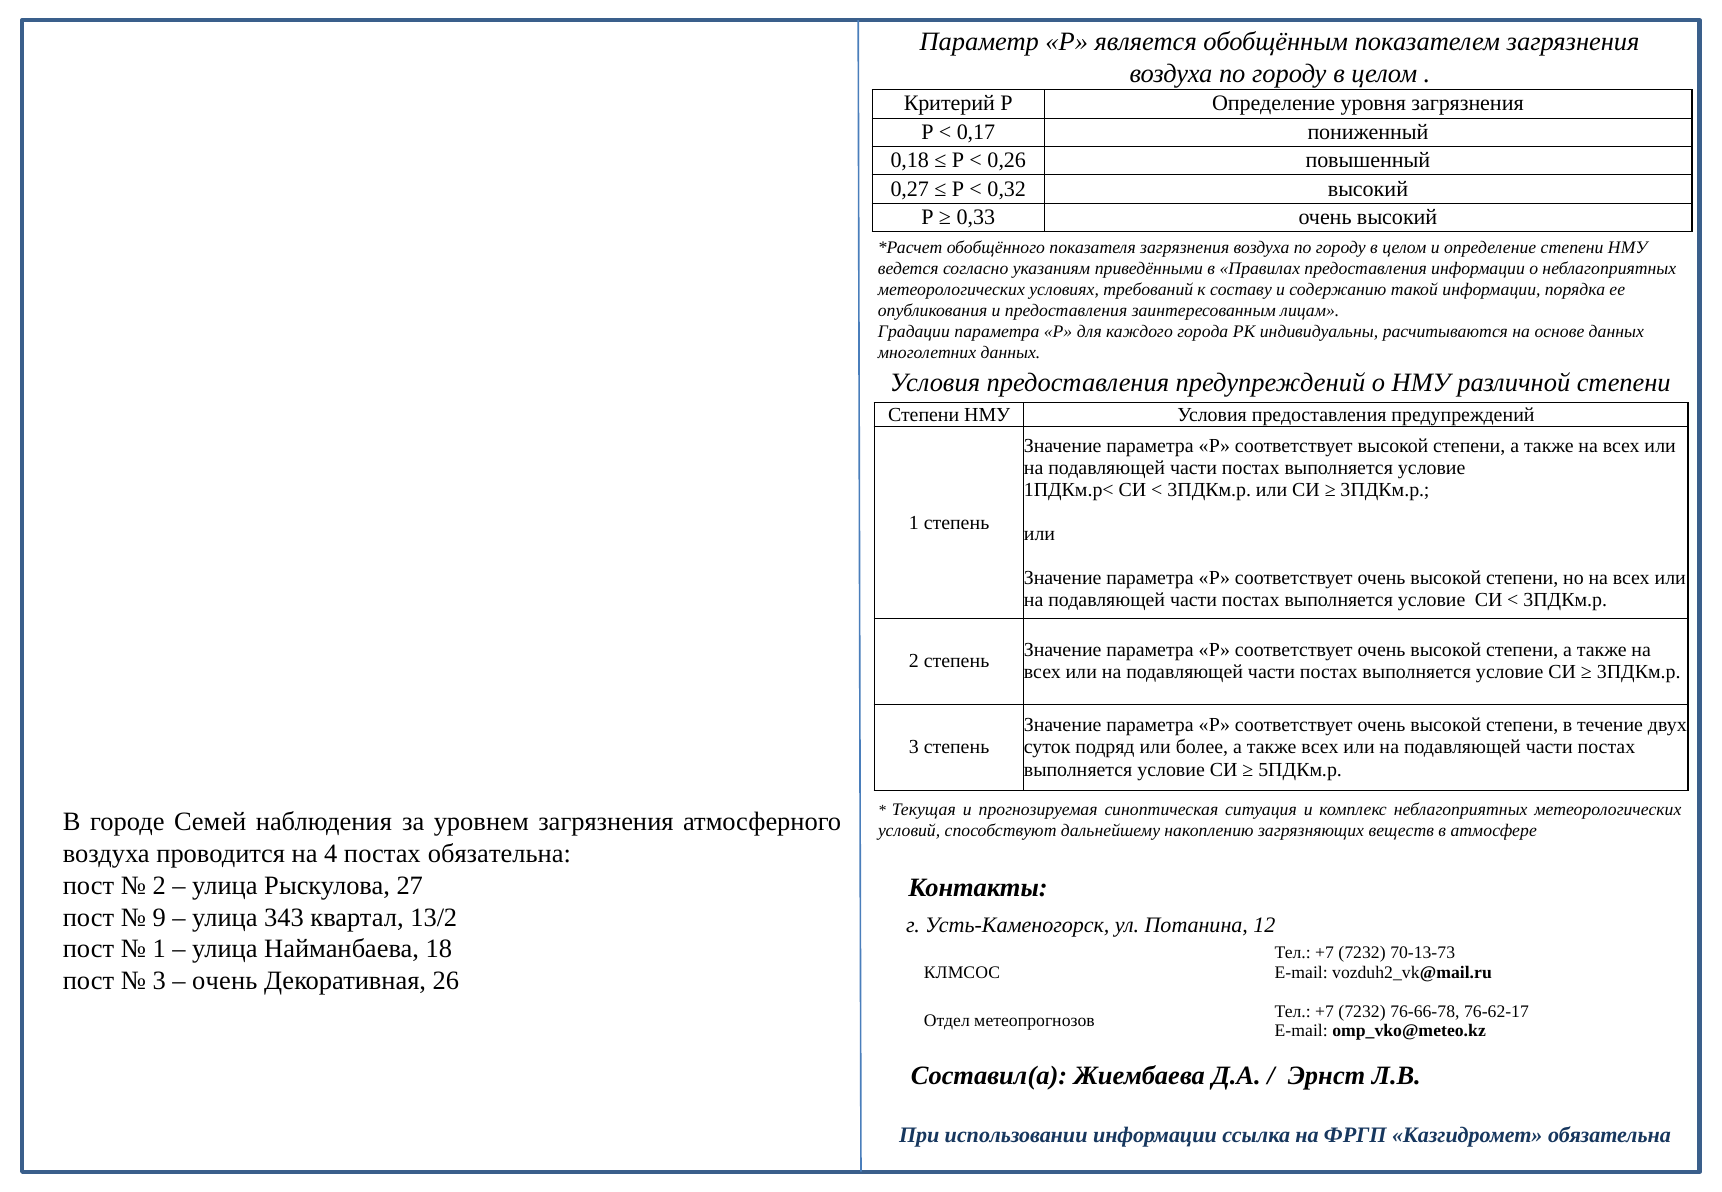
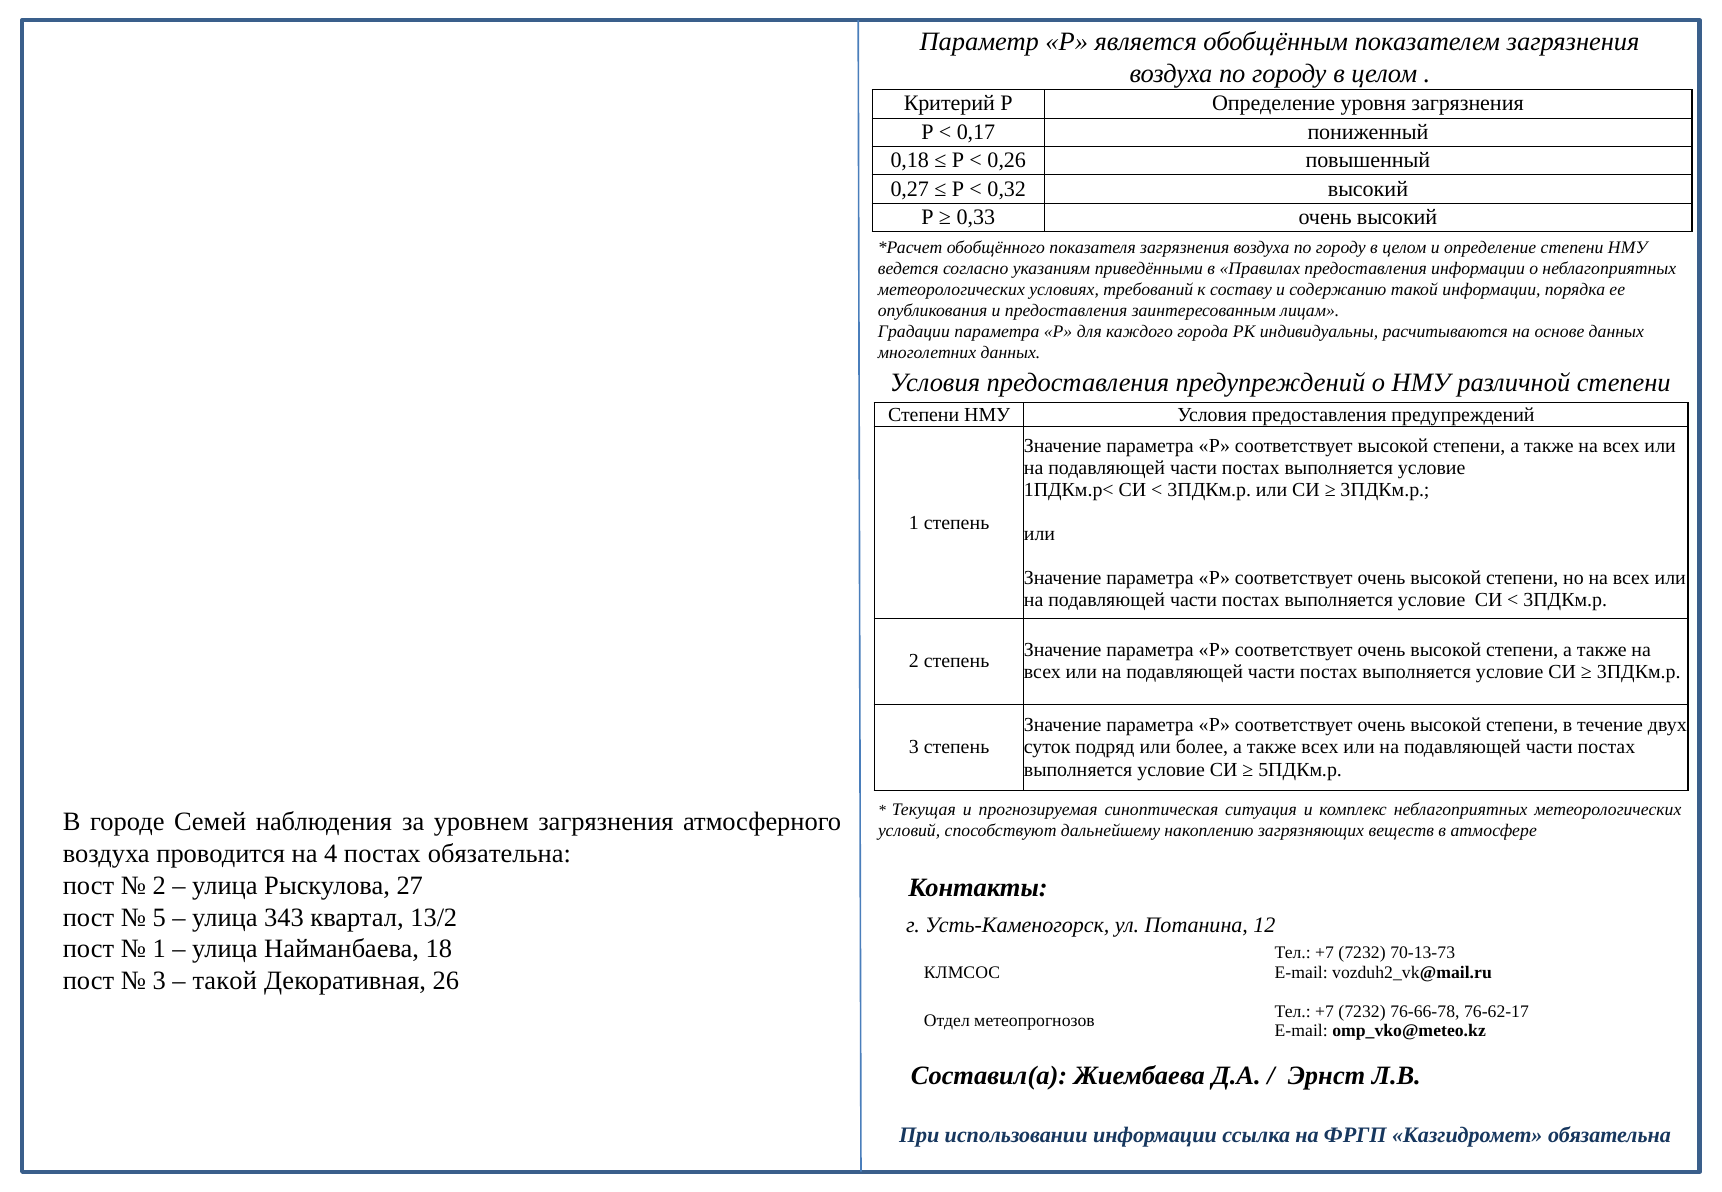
9: 9 -> 5
очень at (225, 981): очень -> такой
